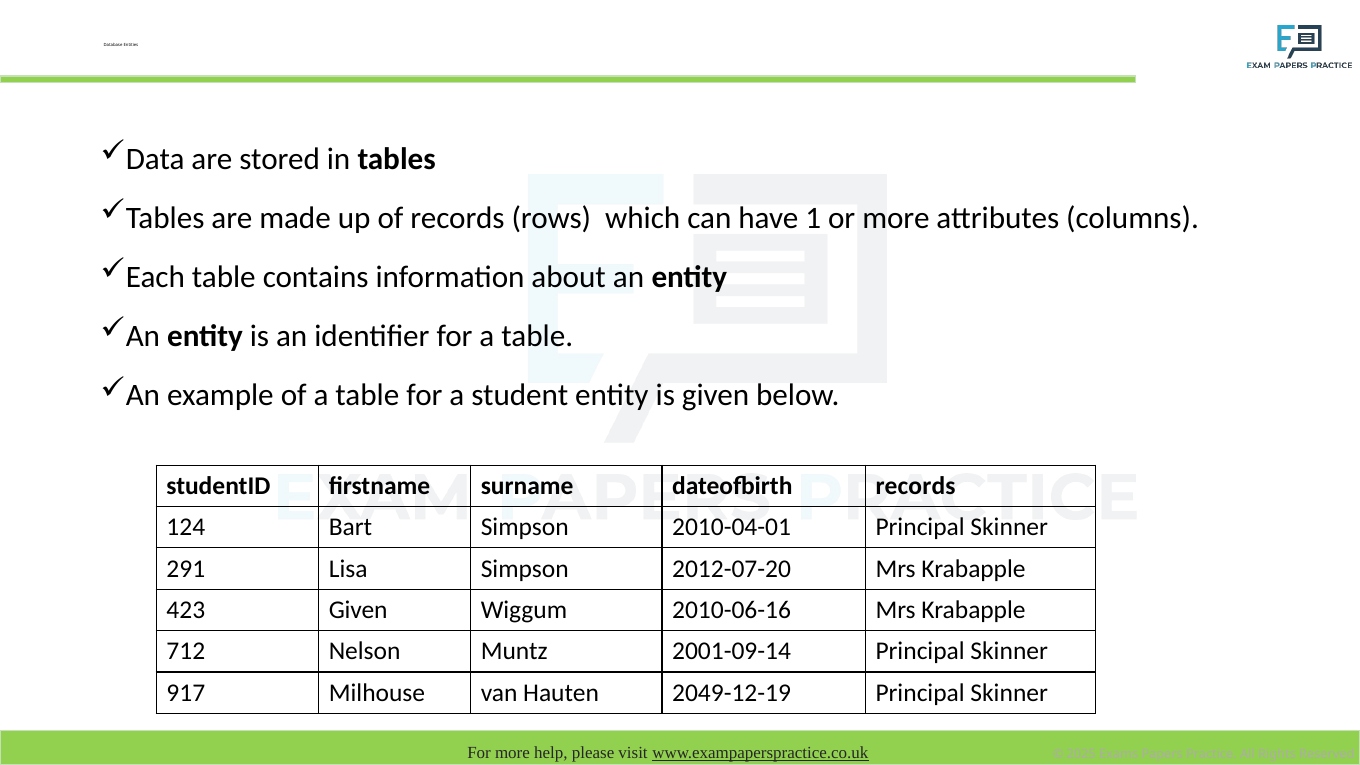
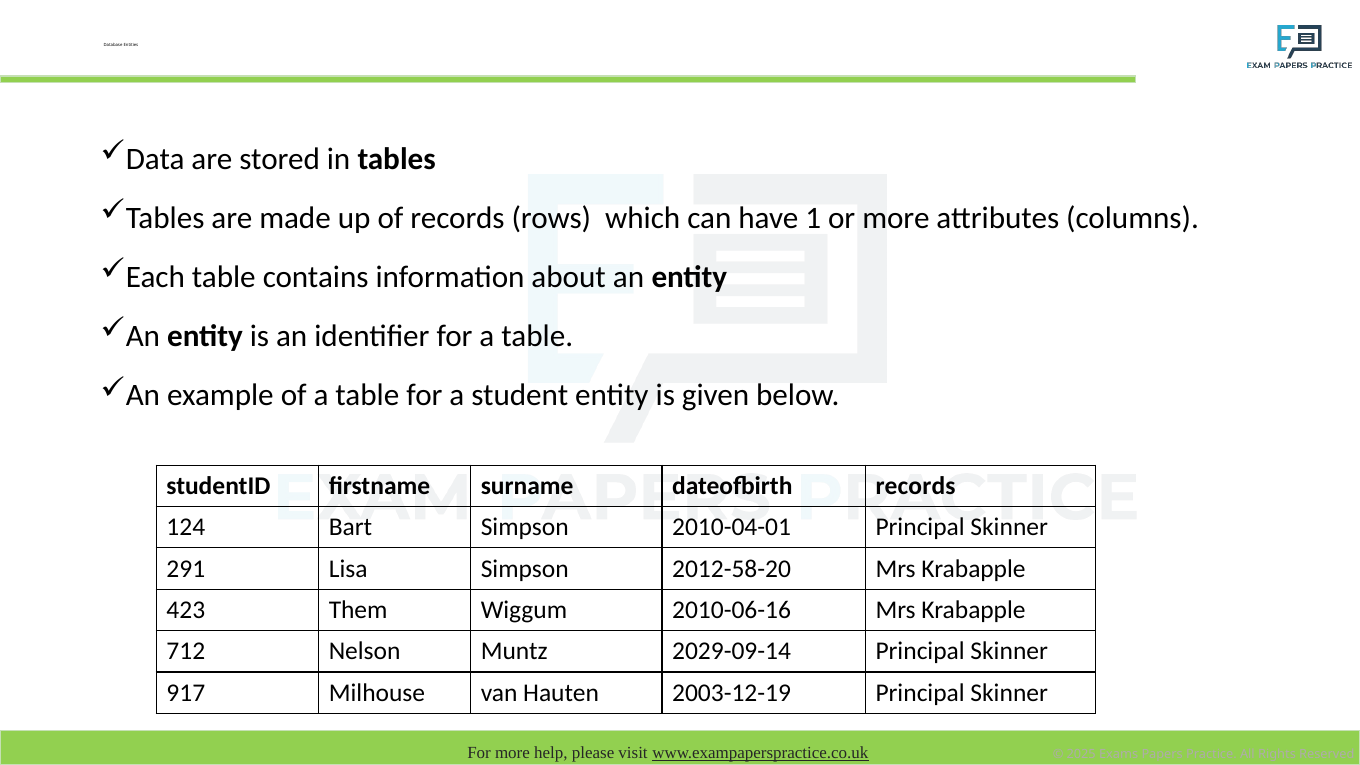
2012-07-20: 2012-07-20 -> 2012-58-20
423 Given: Given -> Them
2001-09-14: 2001-09-14 -> 2029-09-14
2049-12-19: 2049-12-19 -> 2003-12-19
